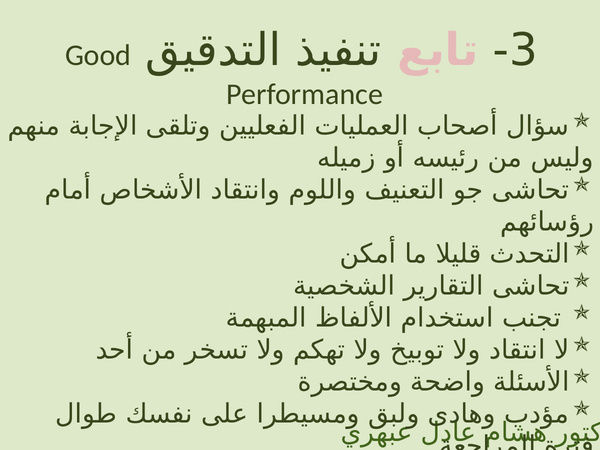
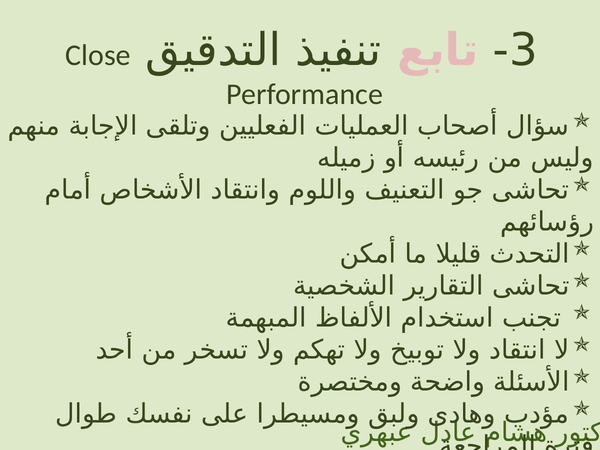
Good: Good -> Close
